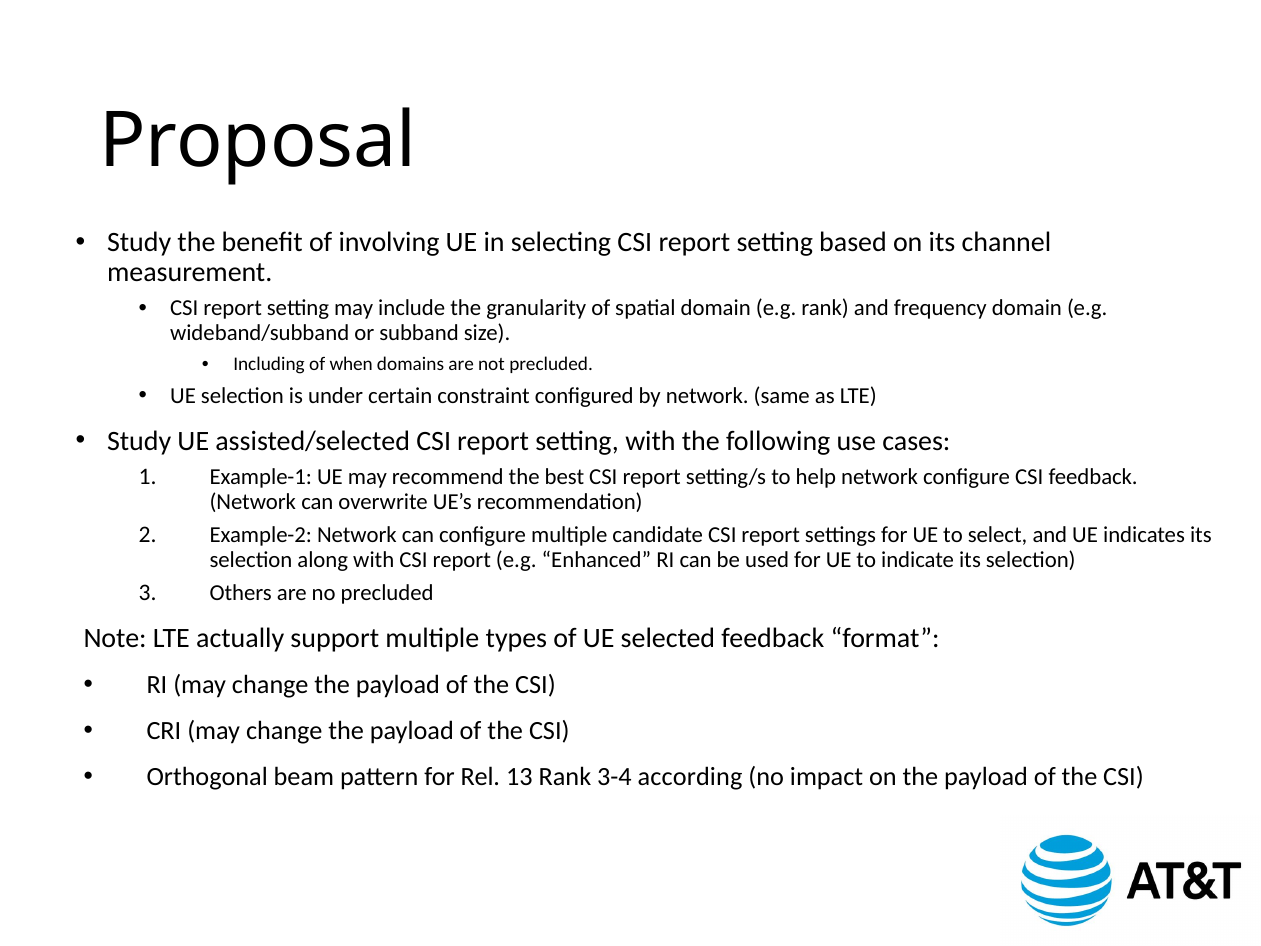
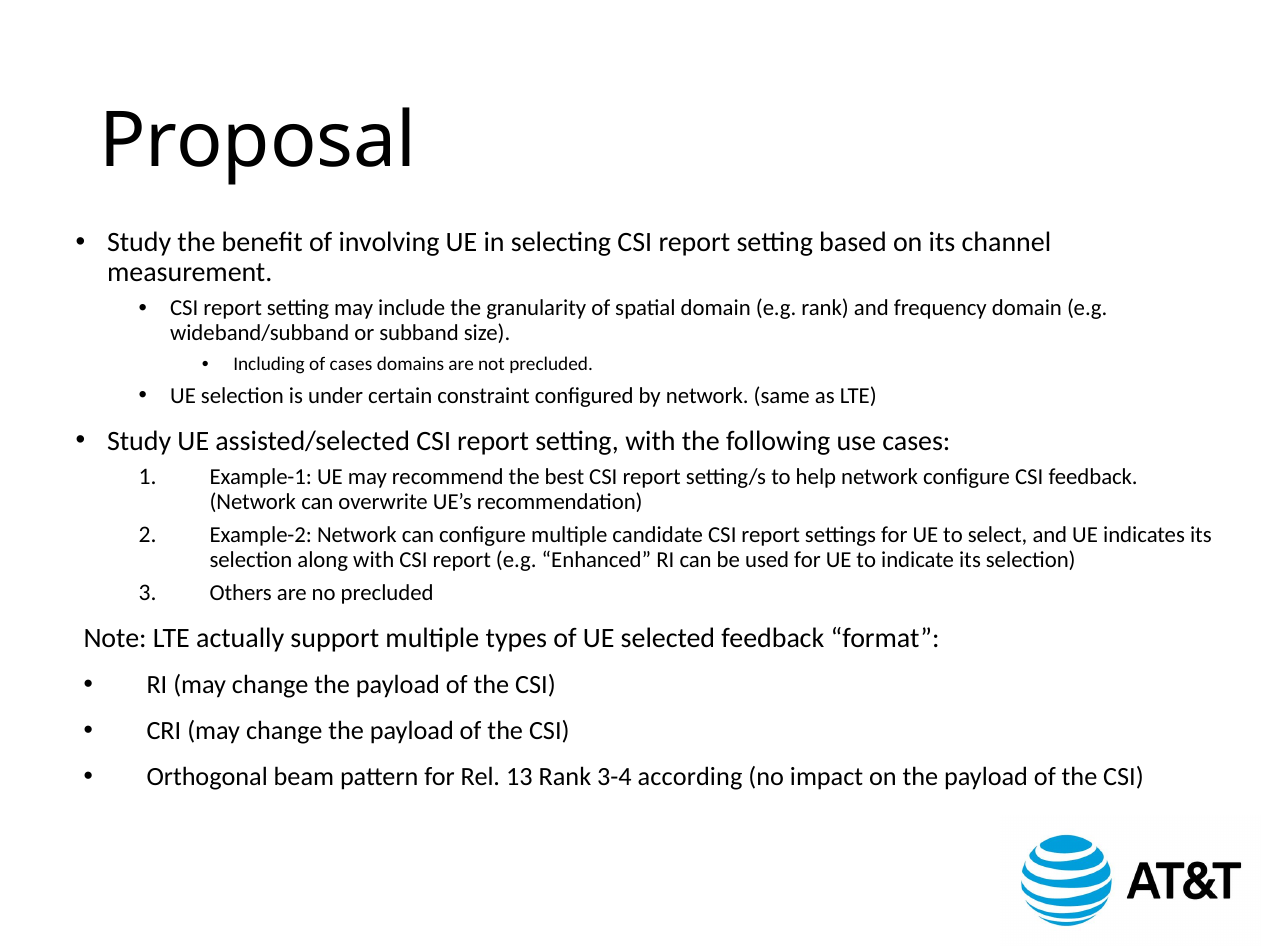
of when: when -> cases
